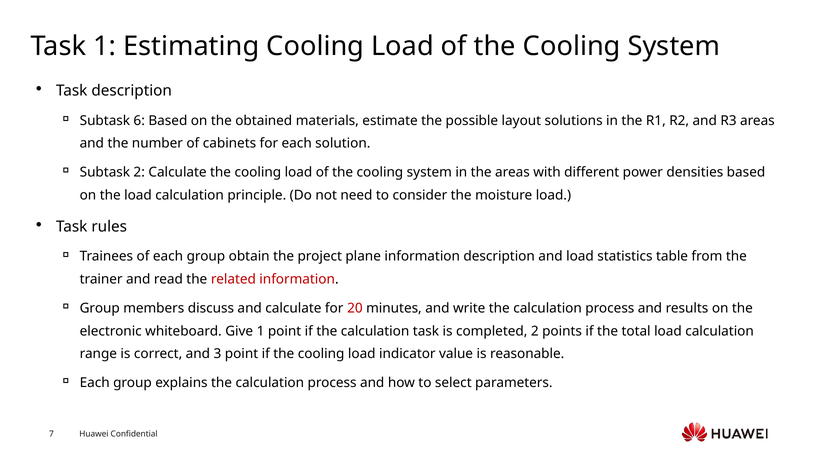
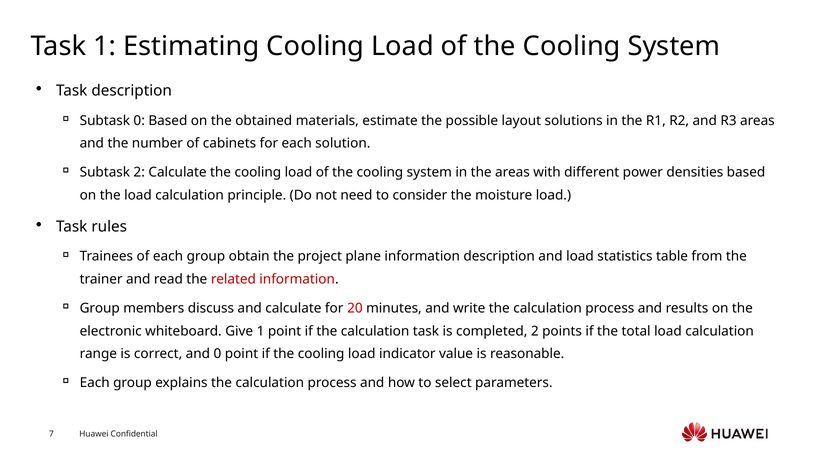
Subtask 6: 6 -> 0
and 3: 3 -> 0
